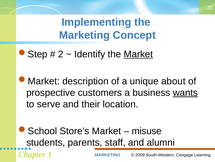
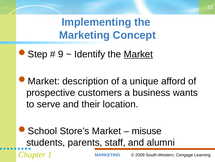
2: 2 -> 9
about: about -> afford
wants underline: present -> none
